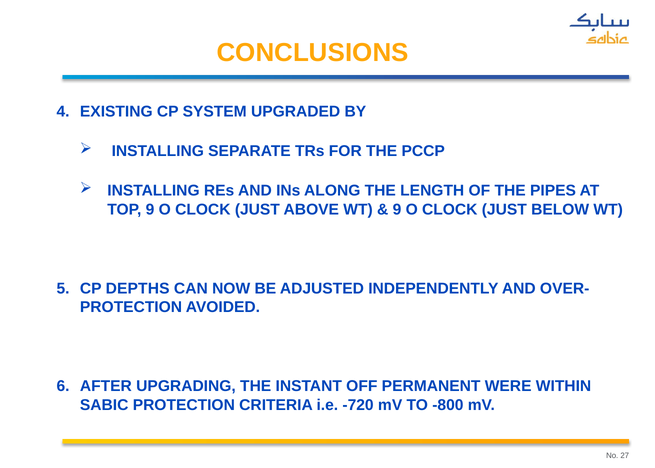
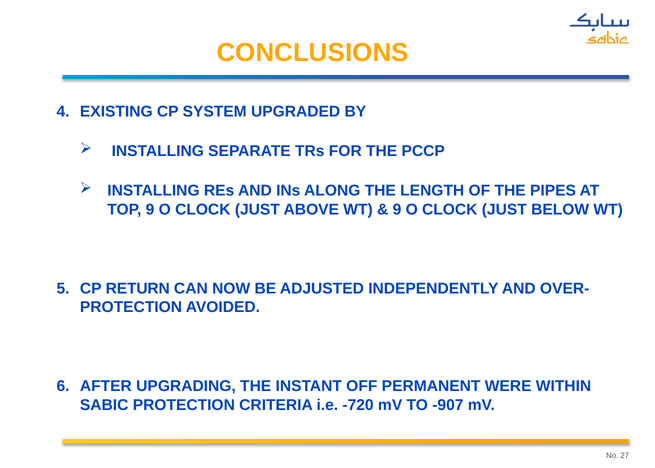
DEPTHS: DEPTHS -> RETURN
-800: -800 -> -907
